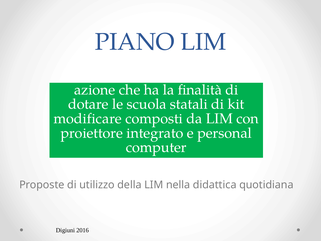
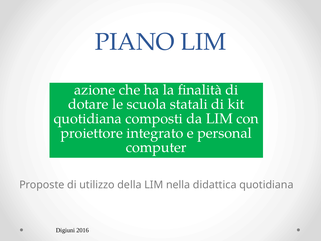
modificare at (88, 119): modificare -> quotidiana
